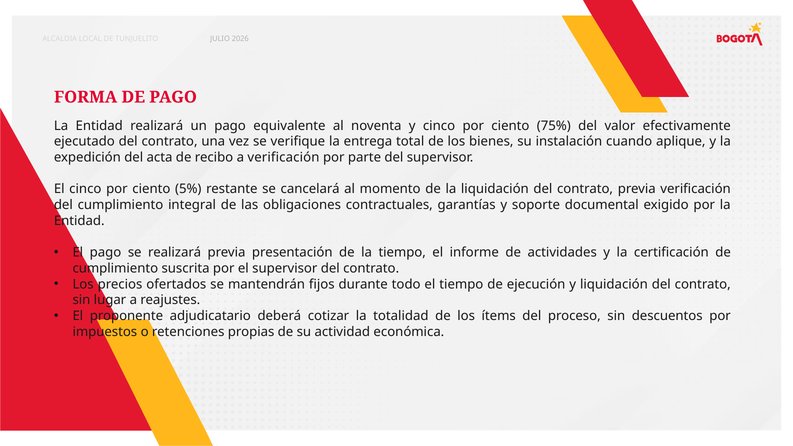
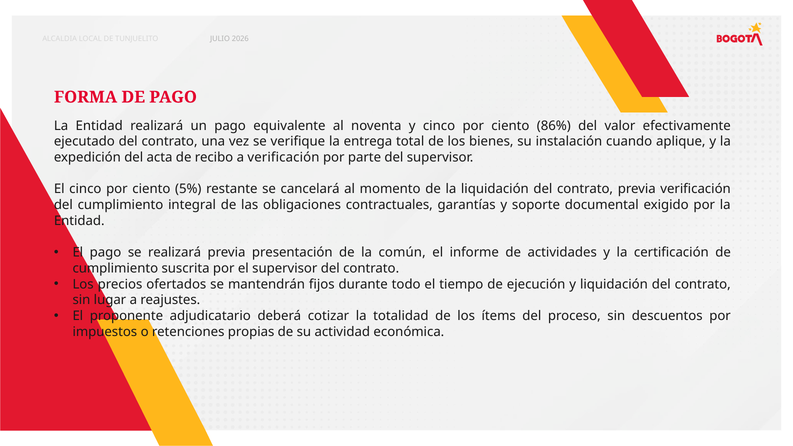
75%: 75% -> 86%
la tiempo: tiempo -> común
